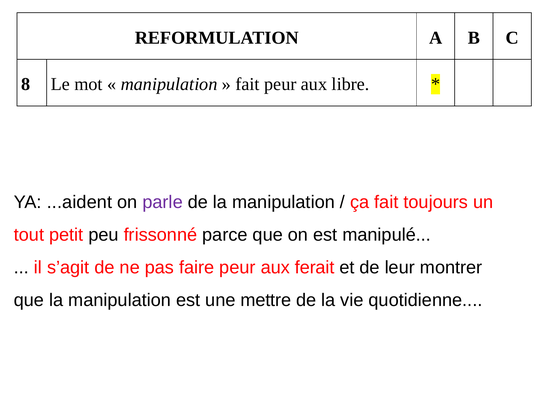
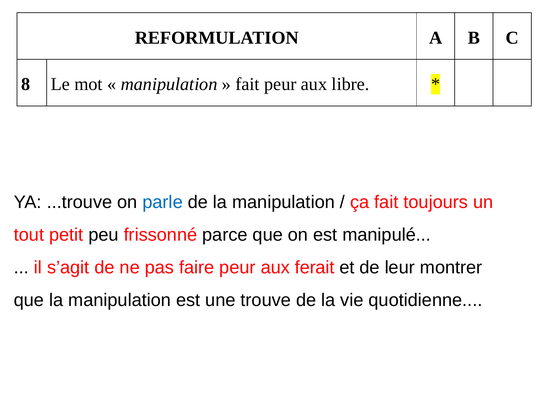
...aident: ...aident -> ...trouve
parle colour: purple -> blue
mettre: mettre -> trouve
